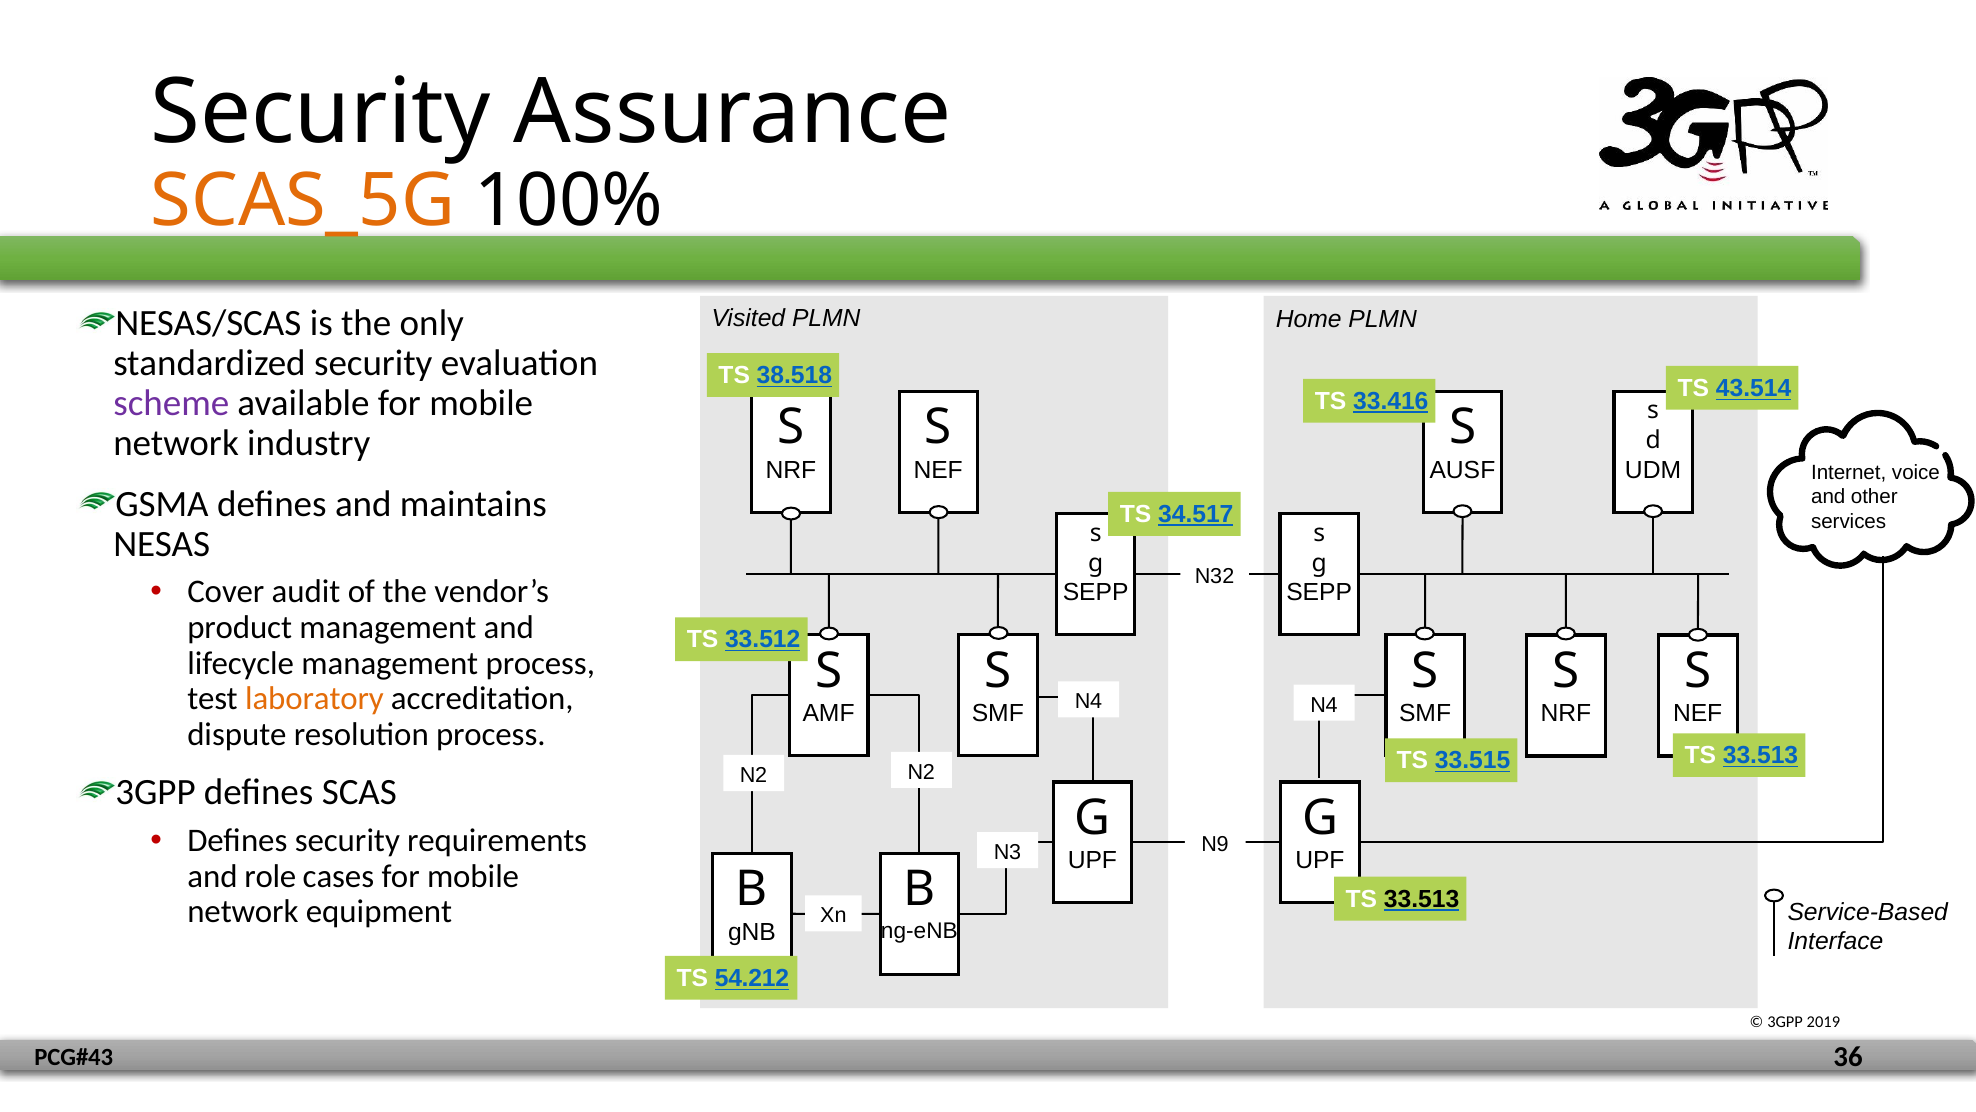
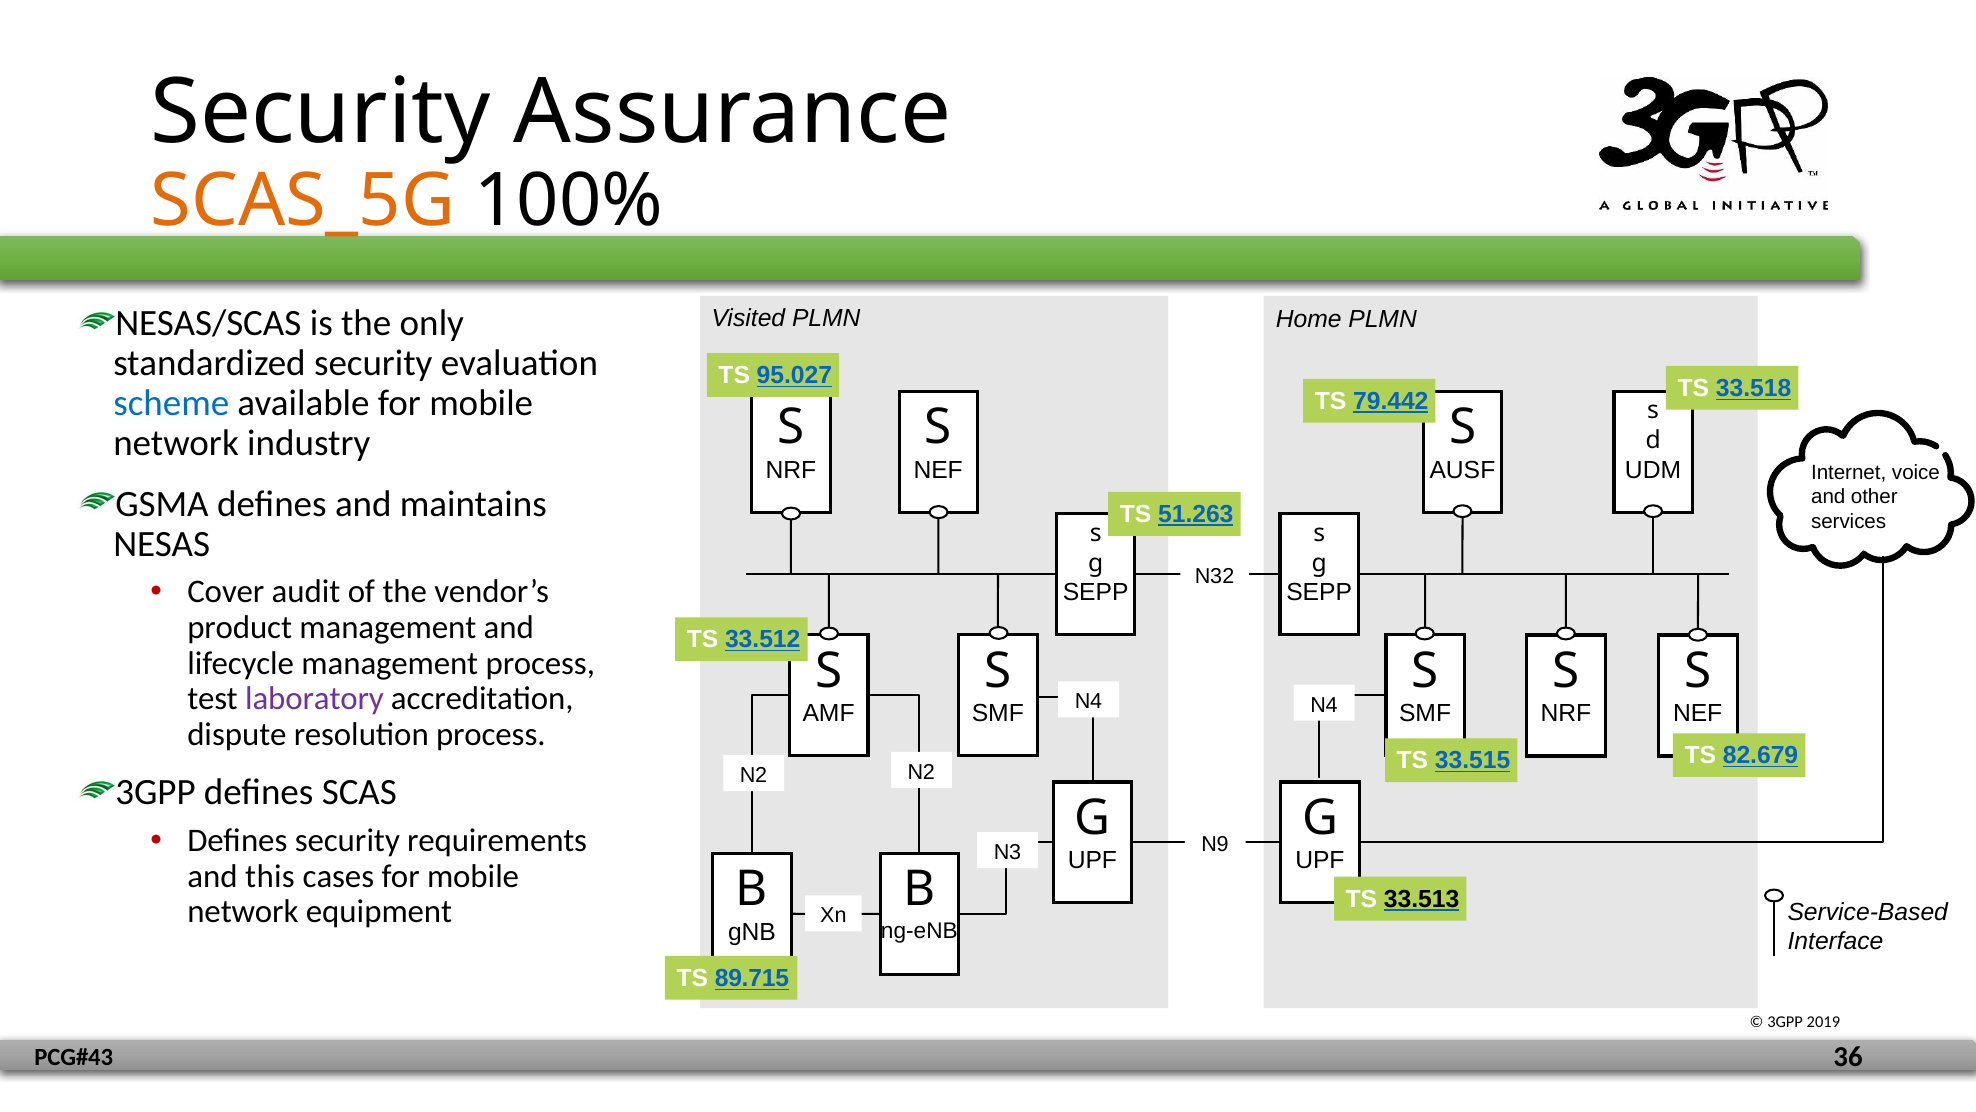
38.518: 38.518 -> 95.027
43.514: 43.514 -> 33.518
scheme colour: purple -> blue
33.416: 33.416 -> 79.442
34.517: 34.517 -> 51.263
laboratory colour: orange -> purple
33.513 at (1761, 755): 33.513 -> 82.679
role: role -> this
54.212: 54.212 -> 89.715
